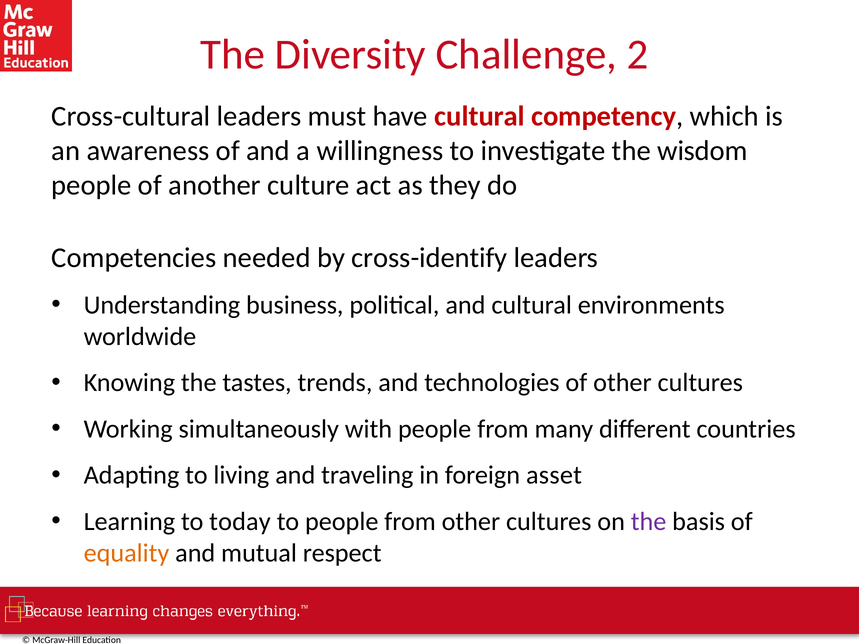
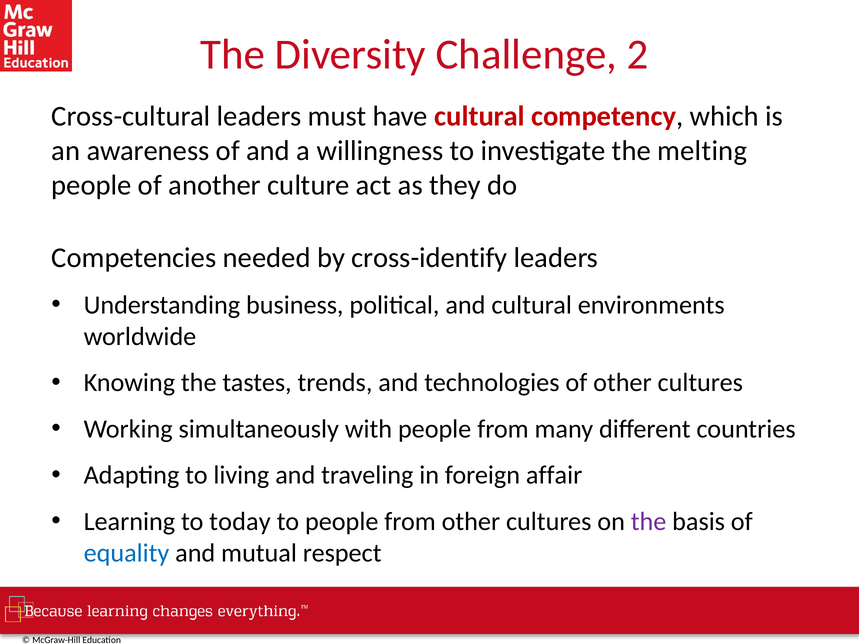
wisdom: wisdom -> melting
asset: asset -> affair
equality colour: orange -> blue
